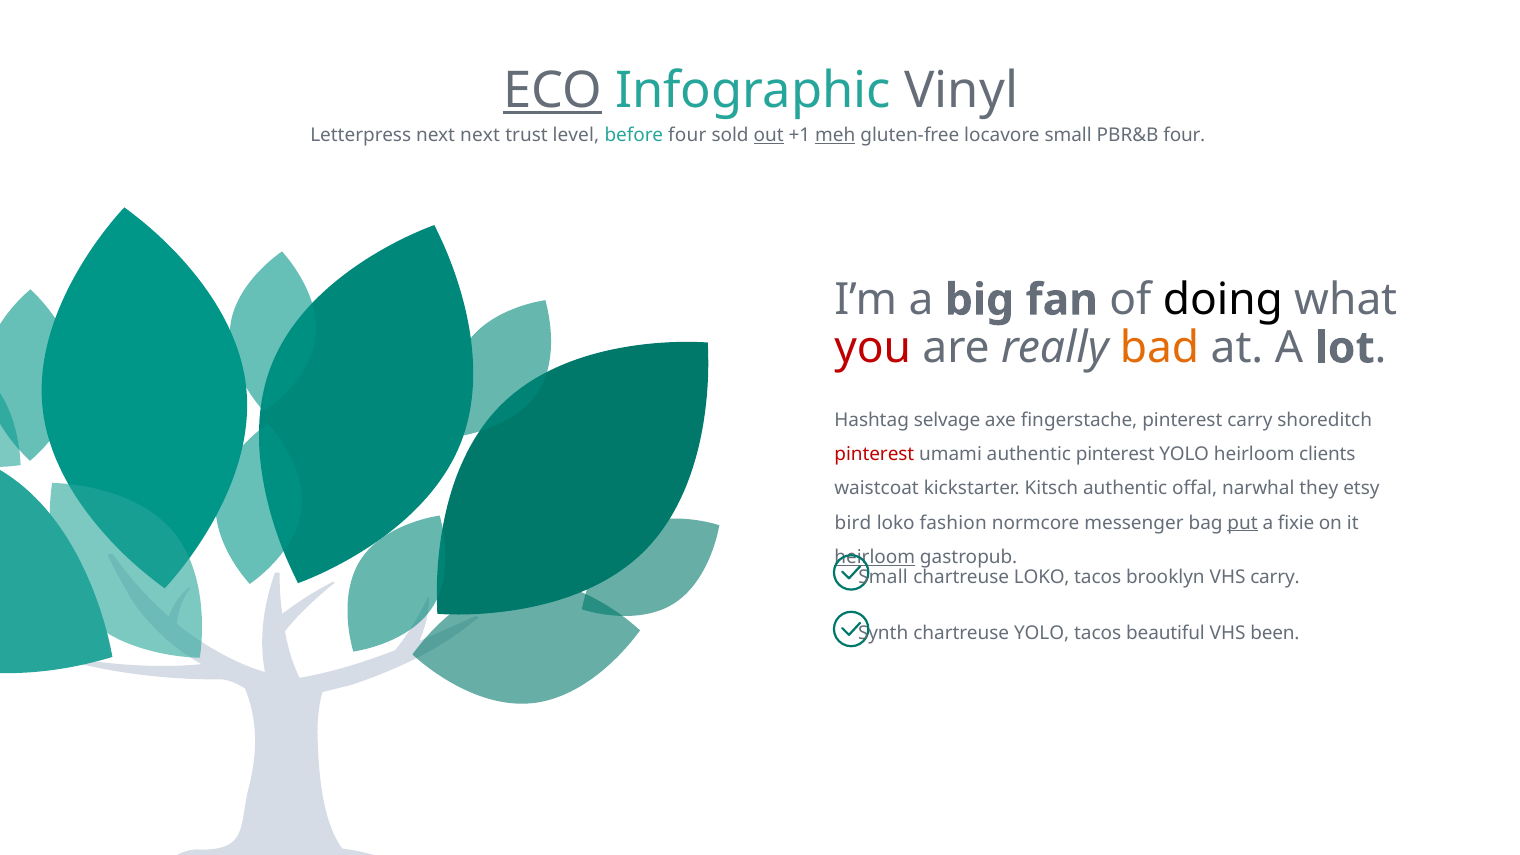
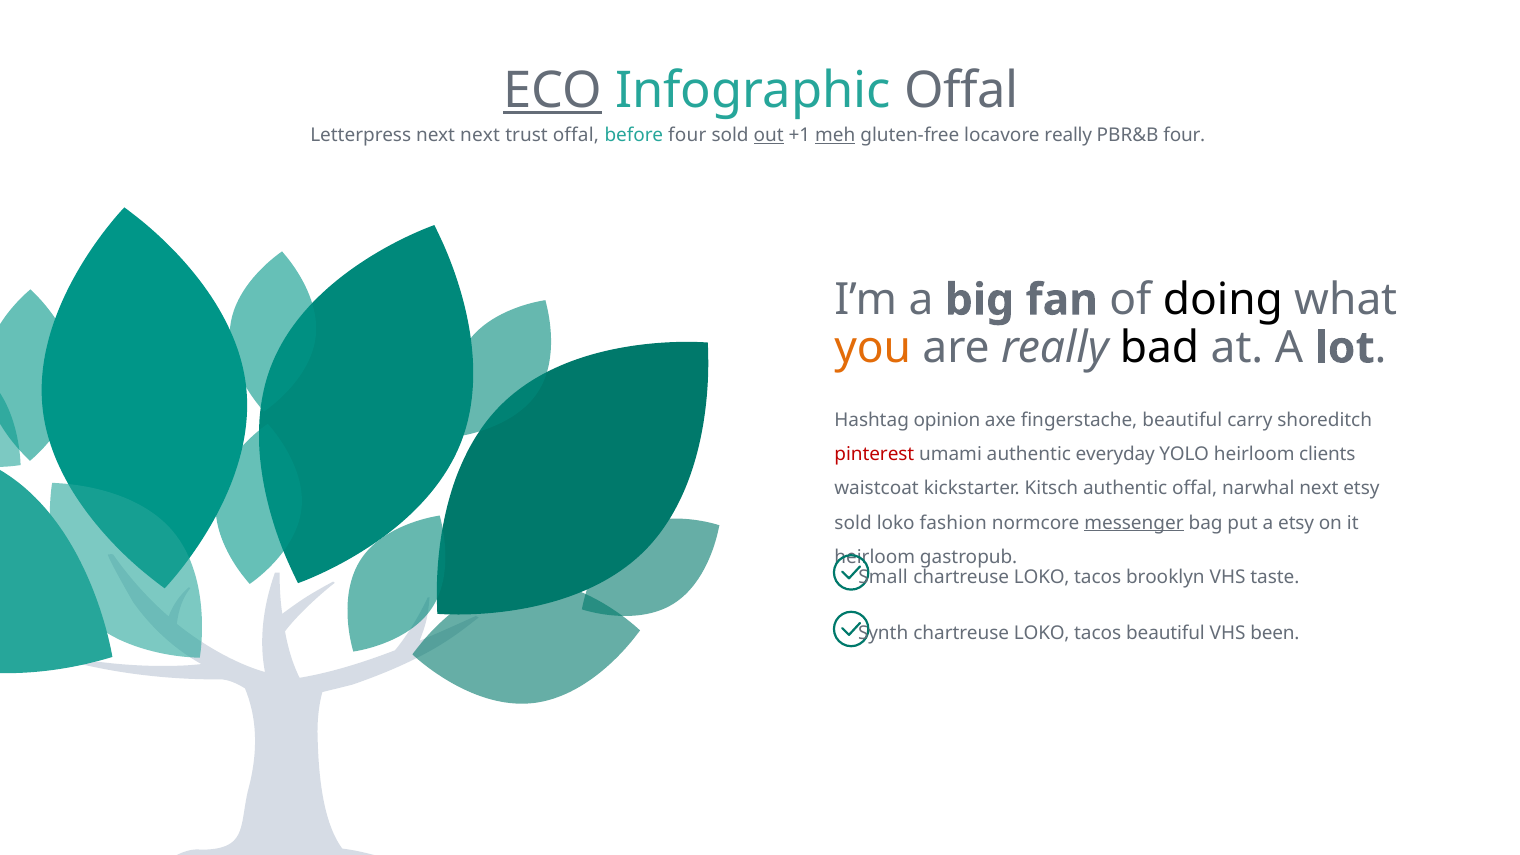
Infographic Vinyl: Vinyl -> Offal
trust level: level -> offal
locavore small: small -> really
you colour: red -> orange
bad colour: orange -> black
selvage: selvage -> opinion
fingerstache pinterest: pinterest -> beautiful
authentic pinterest: pinterest -> everyday
narwhal they: they -> next
bird at (853, 523): bird -> sold
messenger underline: none -> present
put underline: present -> none
a fixie: fixie -> etsy
heirloom at (875, 557) underline: present -> none
VHS carry: carry -> taste
Synth chartreuse YOLO: YOLO -> LOKO
